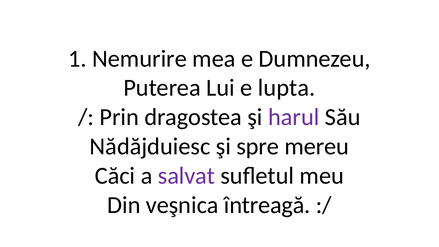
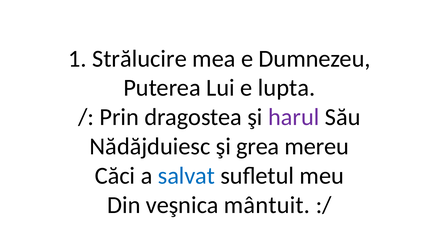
Nemurire: Nemurire -> Strălucire
spre: spre -> grea
salvat colour: purple -> blue
întreagă: întreagă -> mântuit
